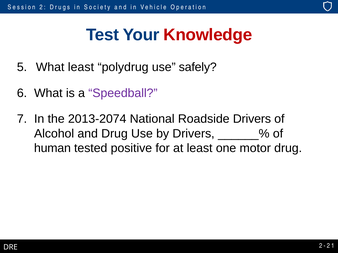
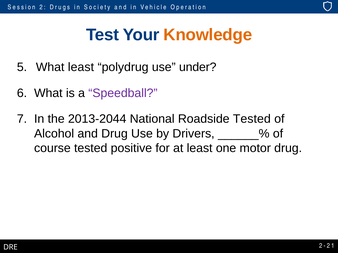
Knowledge colour: red -> orange
safely: safely -> under
2013-2074: 2013-2074 -> 2013-2044
Roadside Drivers: Drivers -> Tested
human: human -> course
